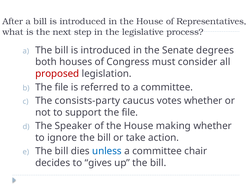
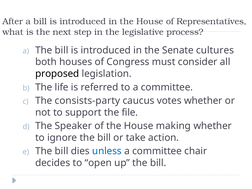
degrees: degrees -> cultures
proposed colour: red -> black
file at (62, 87): file -> life
gives: gives -> open
